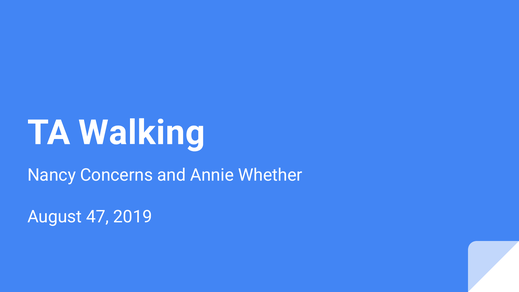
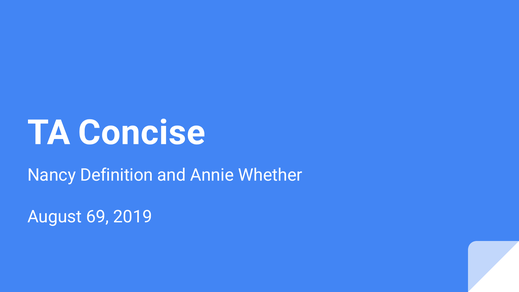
Walking: Walking -> Concise
Concerns: Concerns -> Definition
47: 47 -> 69
